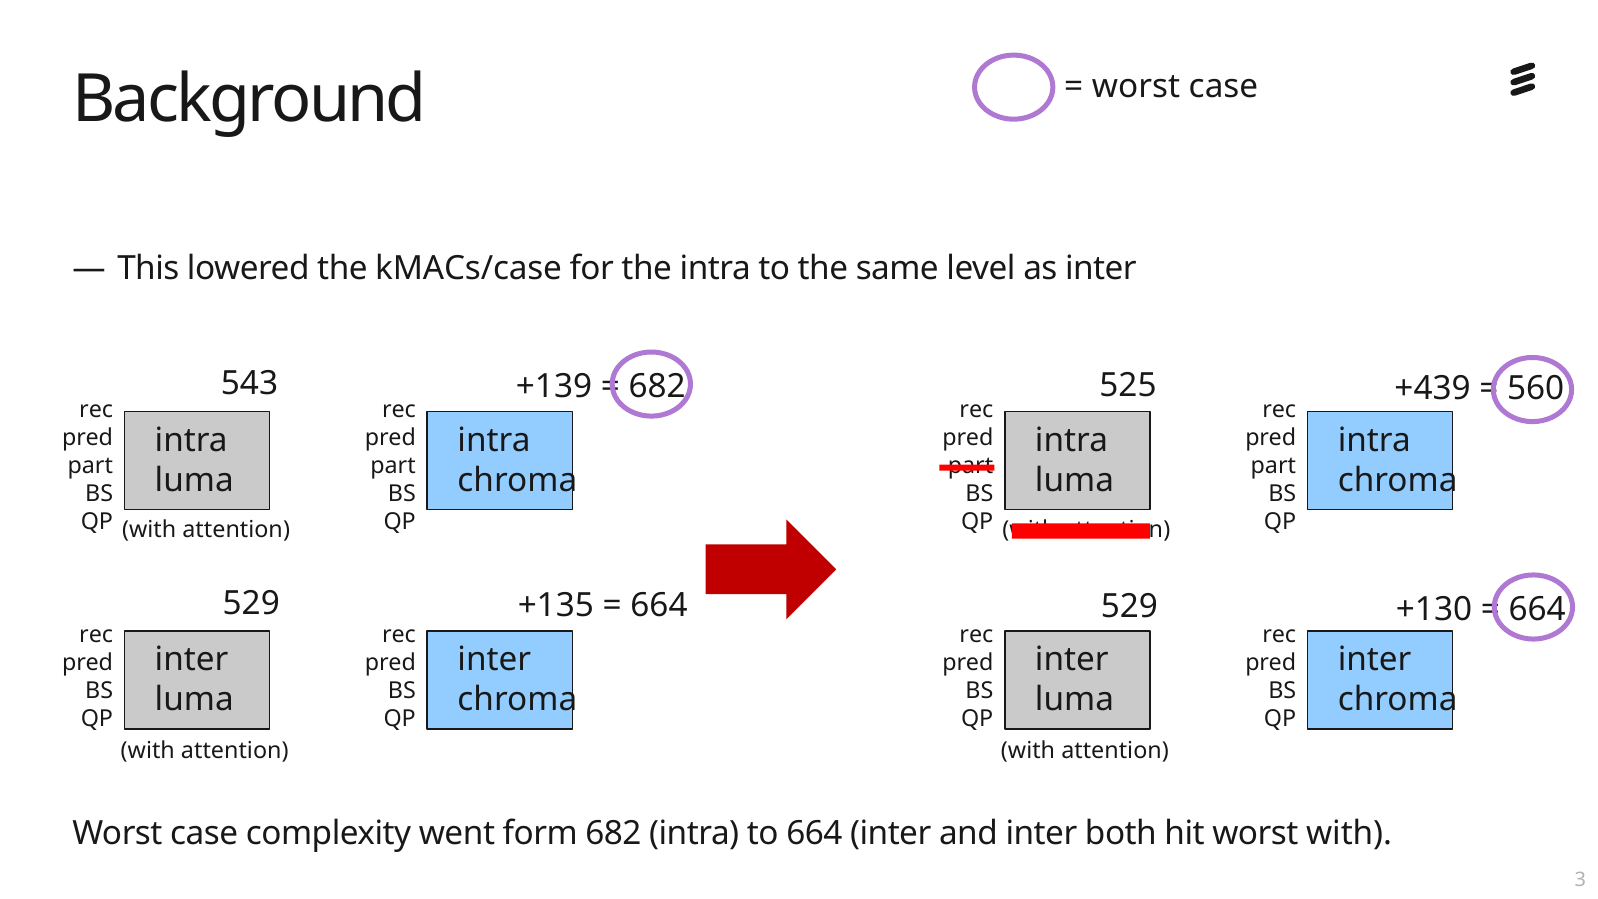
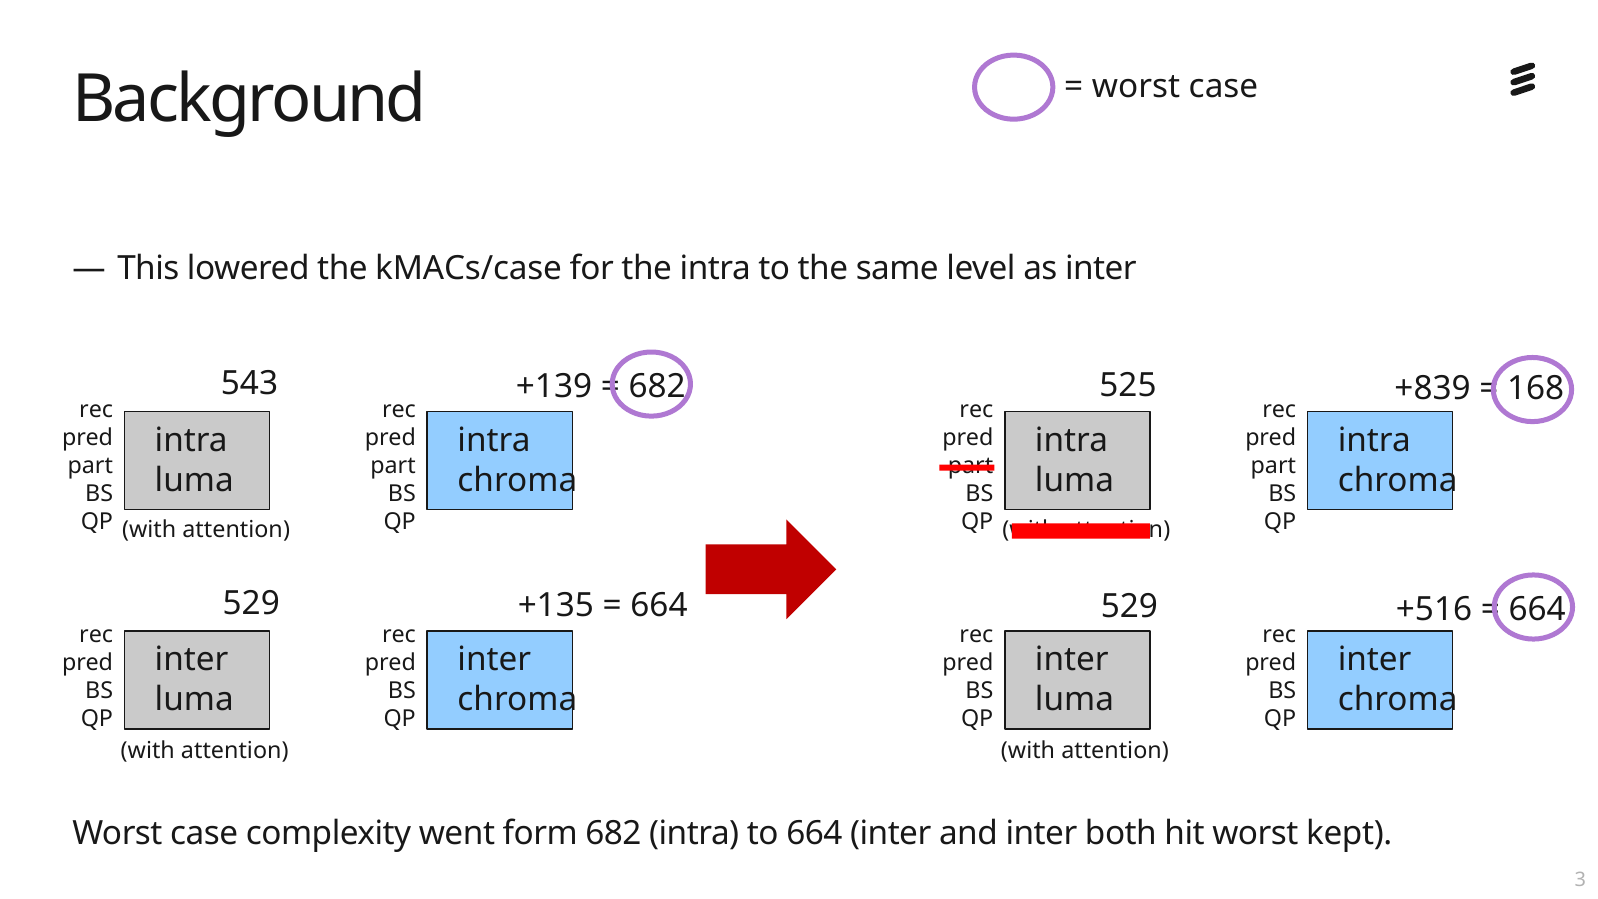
+439: +439 -> +839
560: 560 -> 168
+130: +130 -> +516
worst with: with -> kept
